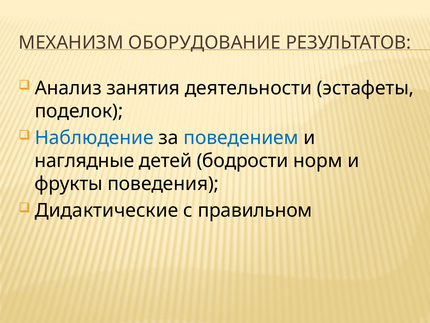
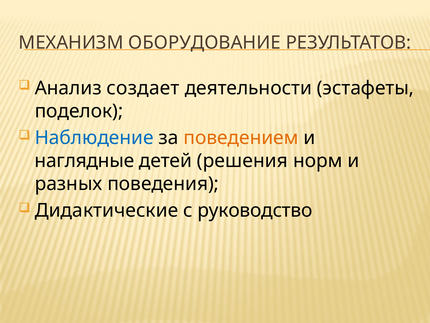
занятия: занятия -> создает
поведением colour: blue -> orange
бодрости: бодрости -> решения
фрукты: фрукты -> разных
правильном: правильном -> руководство
